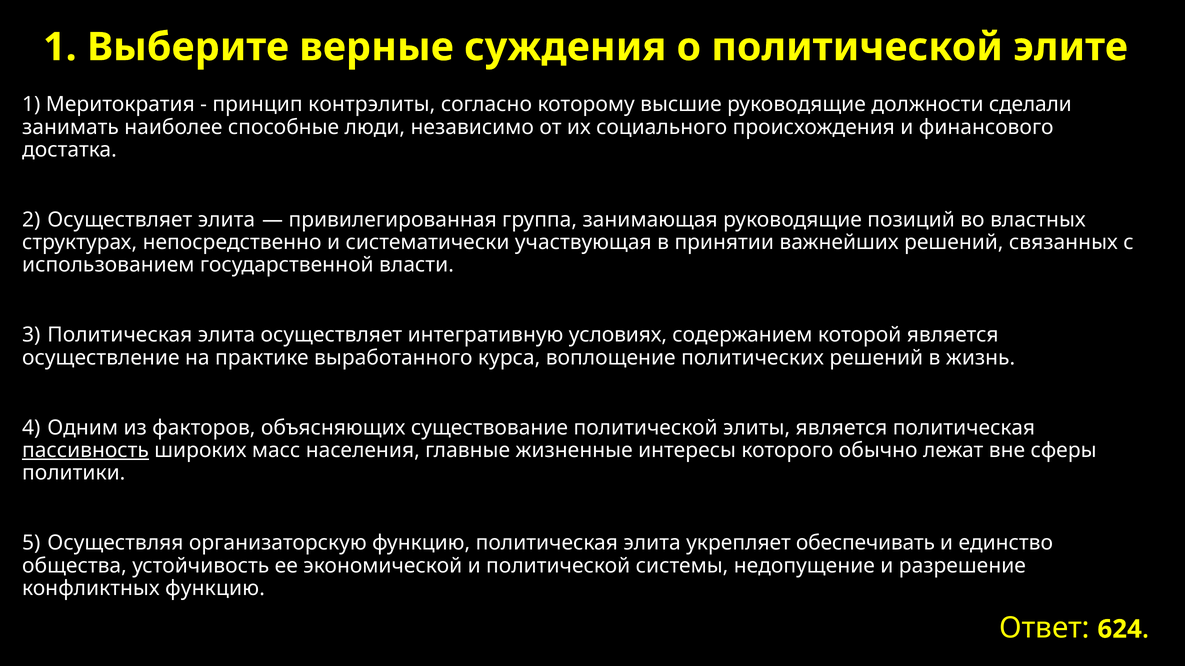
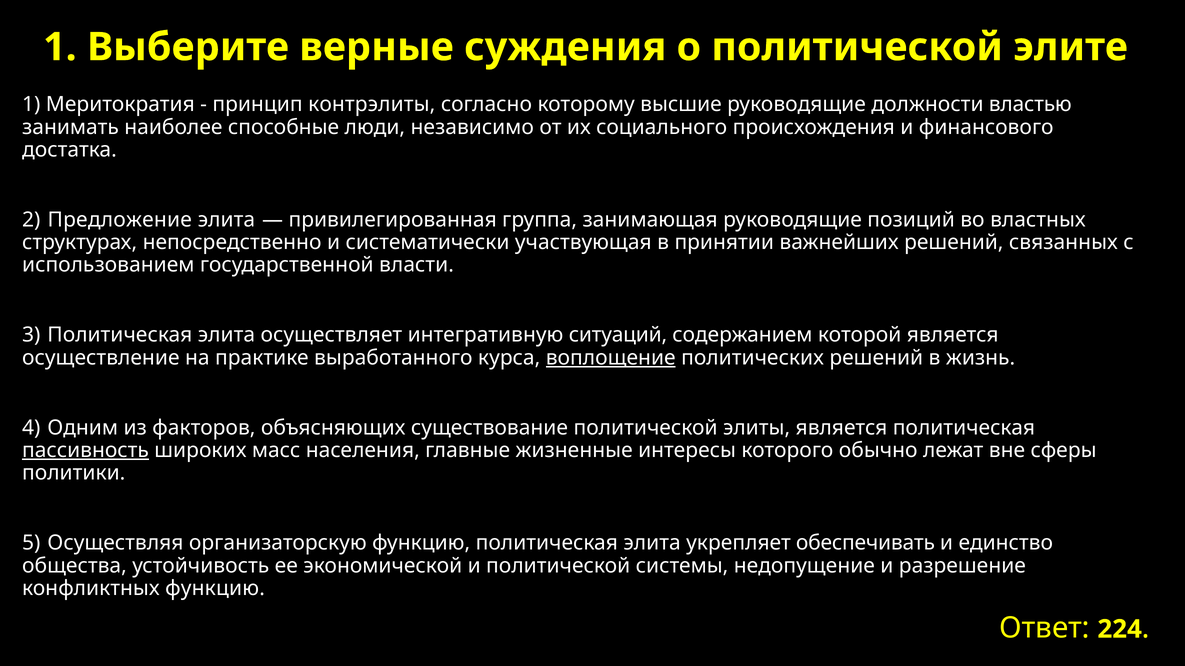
сделали: сделали -> властью
2 Осуществляет: Осуществляет -> Предложение
условиях: условиях -> ситуаций
воплощение underline: none -> present
624: 624 -> 224
